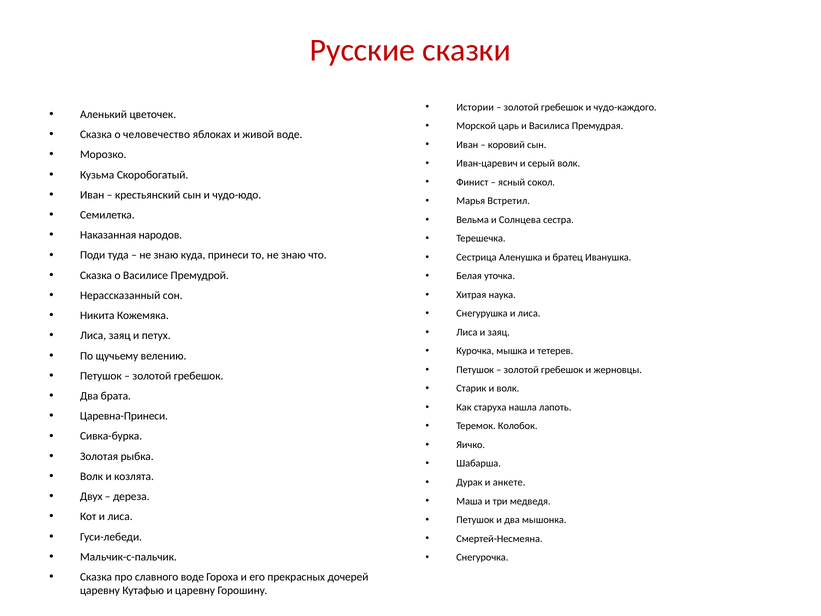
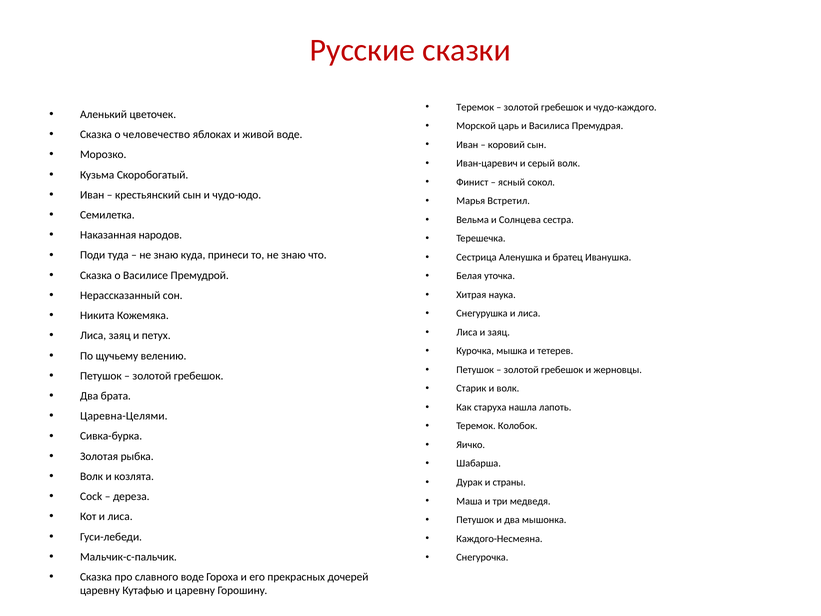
Истории at (475, 107): Истории -> Теремок
Царевна-Принеси: Царевна-Принеси -> Царевна-Целями
анкете: анкете -> страны
Двух: Двух -> Cock
Смертей-Несмеяна: Смертей-Несмеяна -> Каждого-Несмеяна
